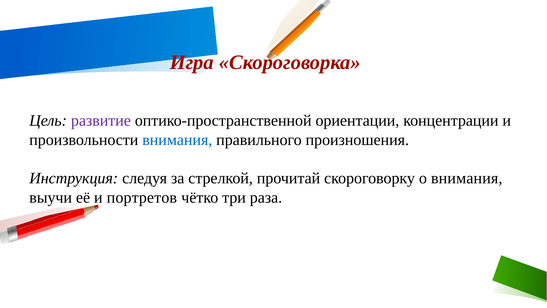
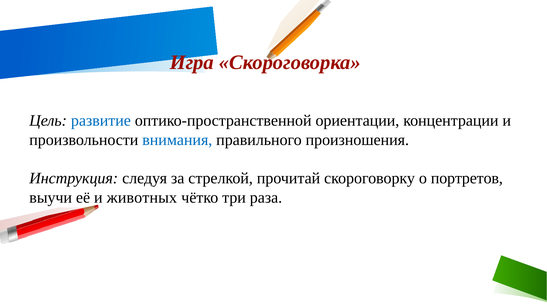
развитие colour: purple -> blue
о внимания: внимания -> портретов
портретов: портретов -> животных
